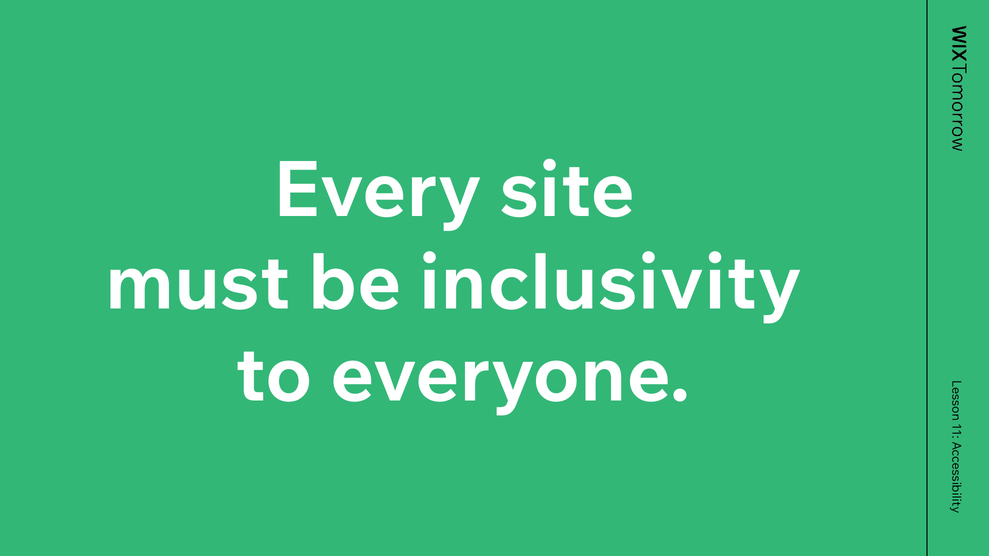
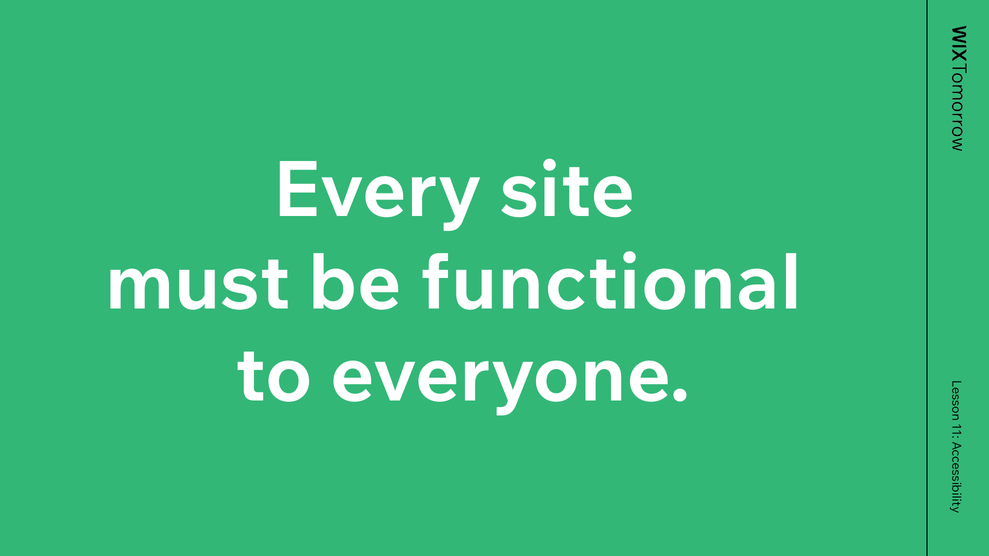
inclusivity: inclusivity -> functional
